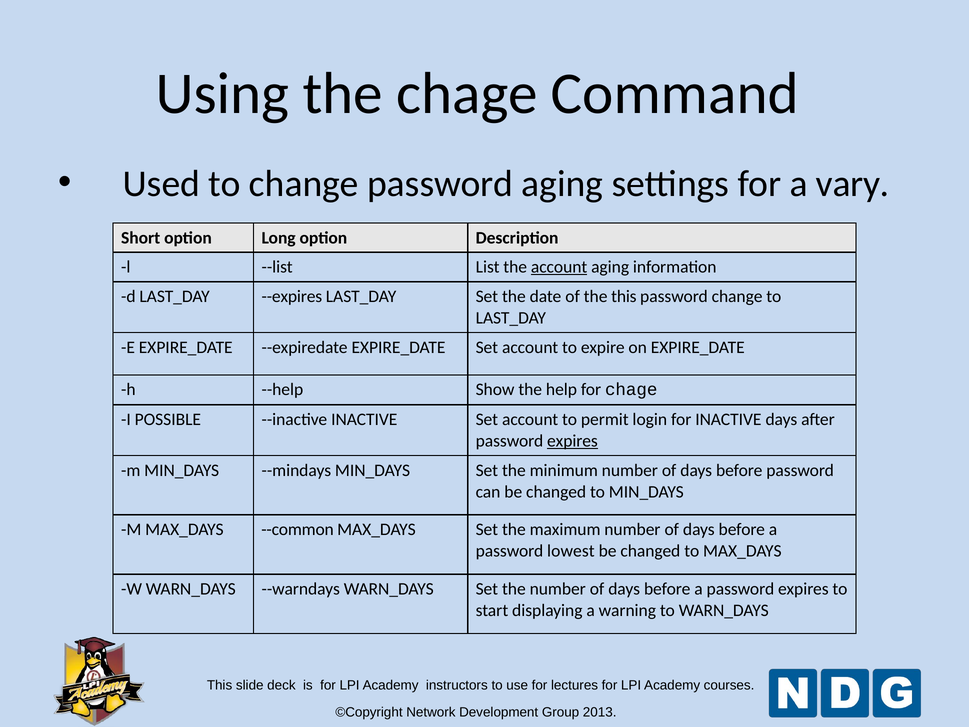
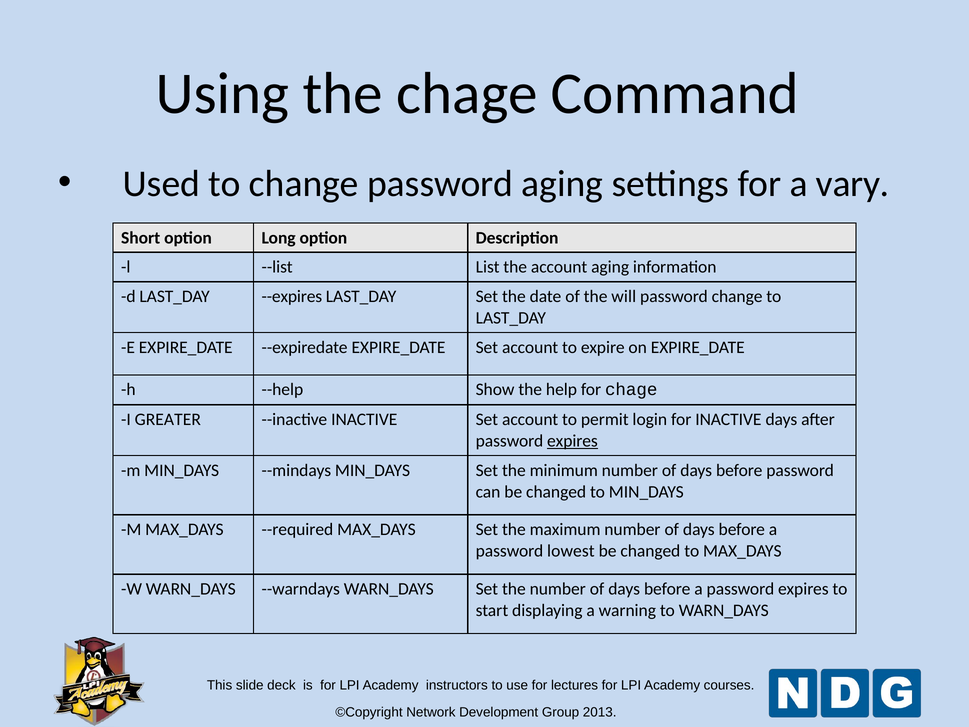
account at (559, 267) underline: present -> none
the this: this -> will
POSSIBLE: POSSIBLE -> GREATER
--common: --common -> --required
